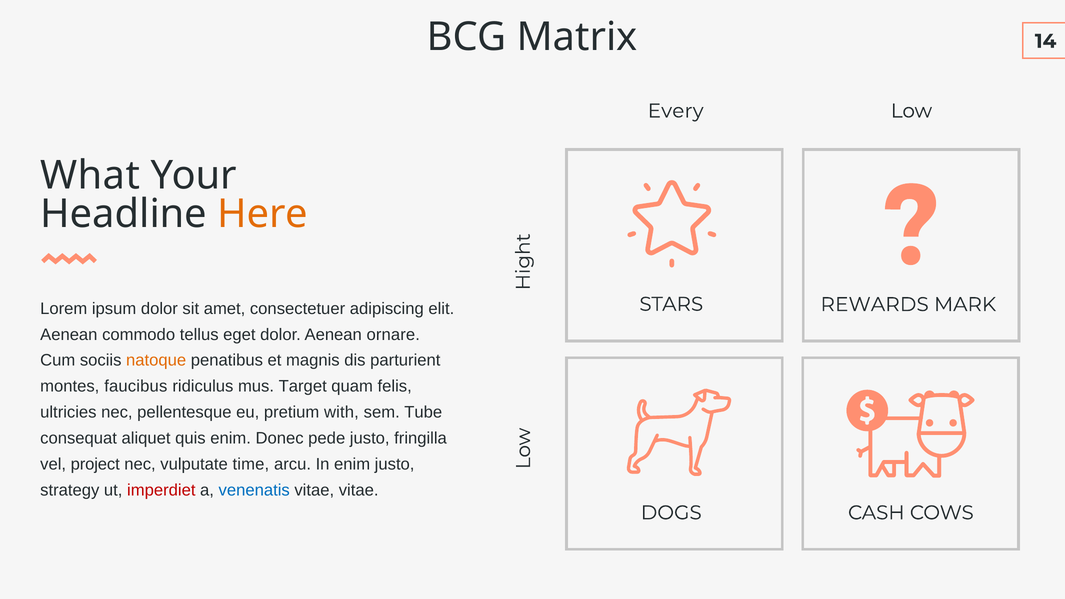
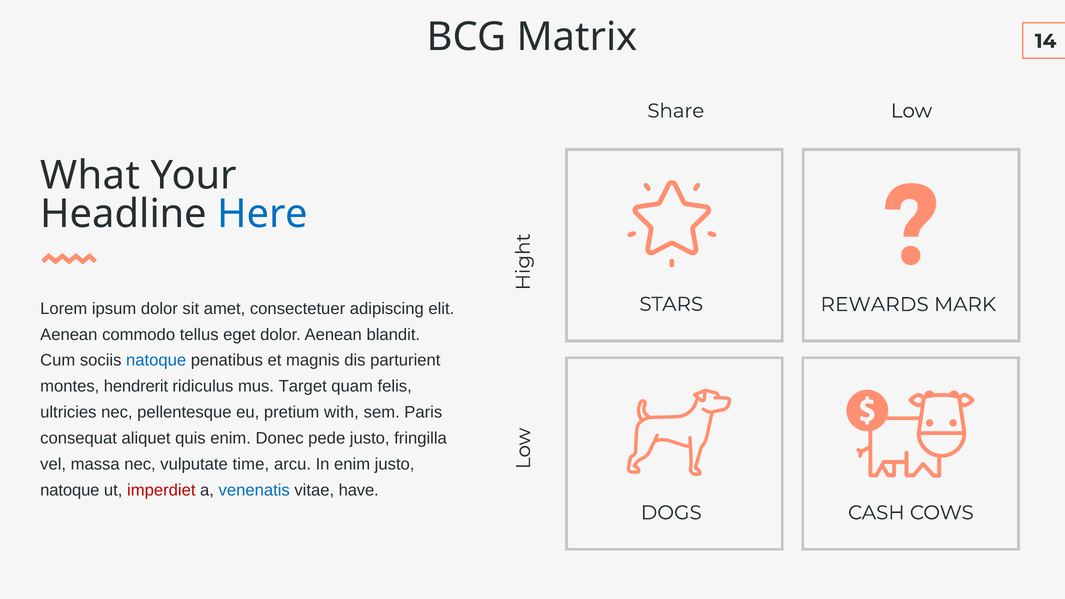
Every: Every -> Share
Here colour: orange -> blue
ornare: ornare -> blandit
natoque at (156, 361) colour: orange -> blue
faucibus: faucibus -> hendrerit
Tube: Tube -> Paris
project: project -> massa
strategy at (70, 490): strategy -> natoque
vitae vitae: vitae -> have
